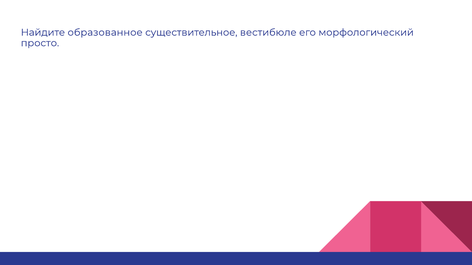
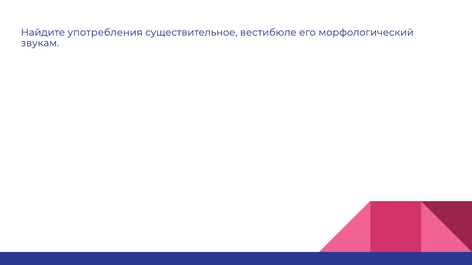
образованное: образованное -> употребления
просто: просто -> звукам
